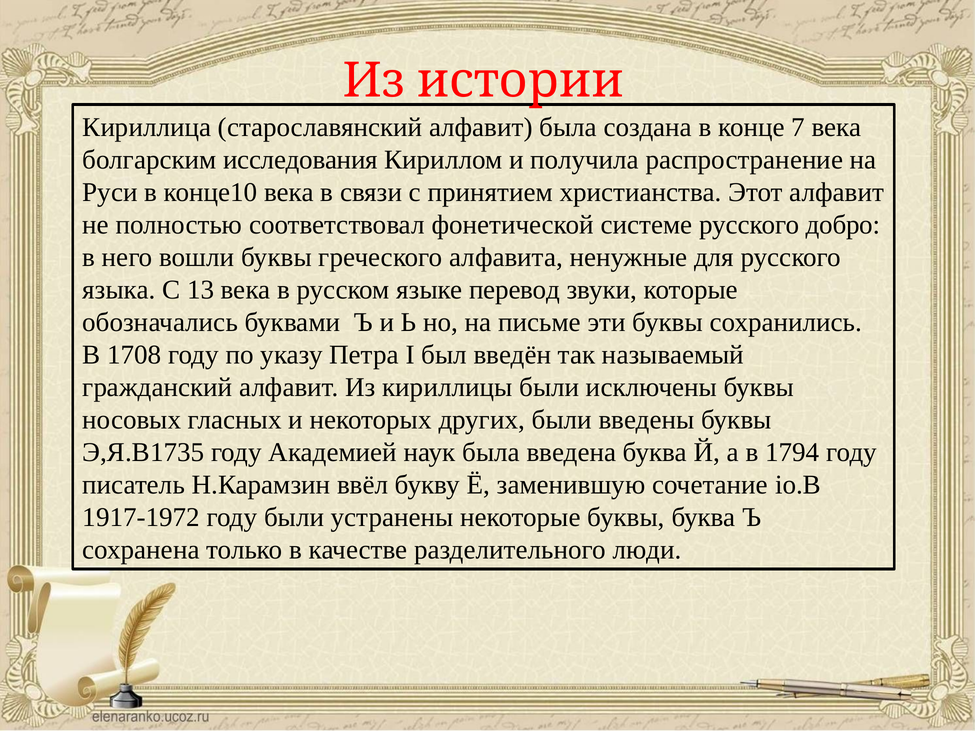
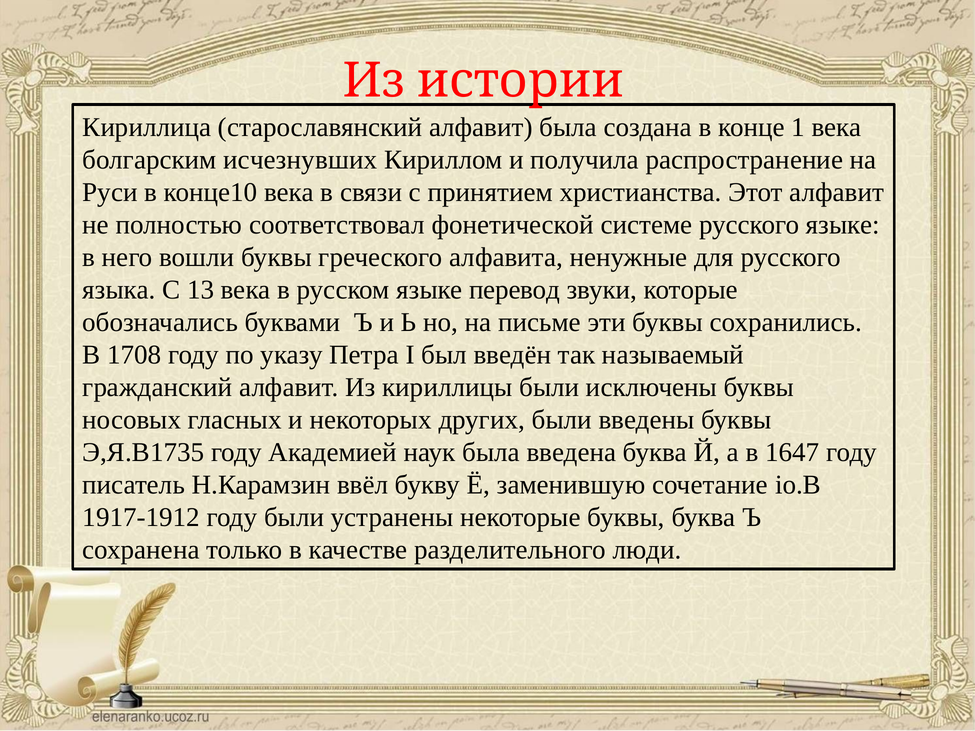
7: 7 -> 1
исследования: исследования -> исчезнувших
русского добро: добро -> языке
1794: 1794 -> 1647
1917-1972: 1917-1972 -> 1917-1912
